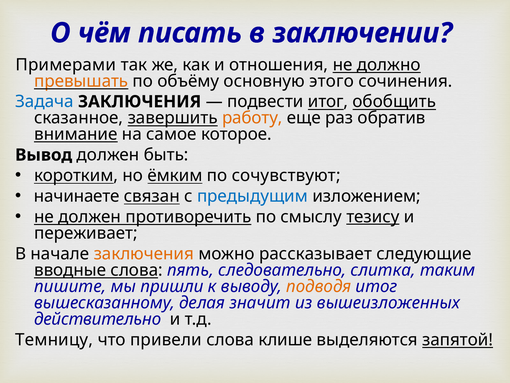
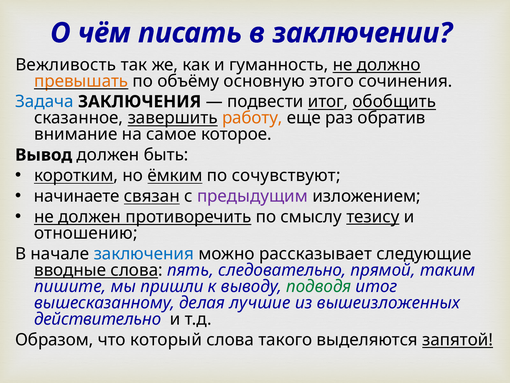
Примерами: Примерами -> Вежливость
отношения: отношения -> гуманность
внимание underline: present -> none
предыдущим colour: blue -> purple
переживает: переживает -> отношению
заключения at (144, 253) colour: orange -> blue
слитка: слитка -> прямой
подводя colour: orange -> green
значит: значит -> лучшие
Темницу: Темницу -> Образом
привели: привели -> который
клише: клише -> такого
